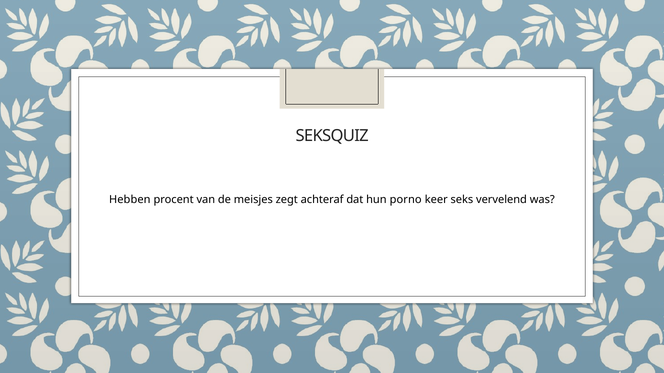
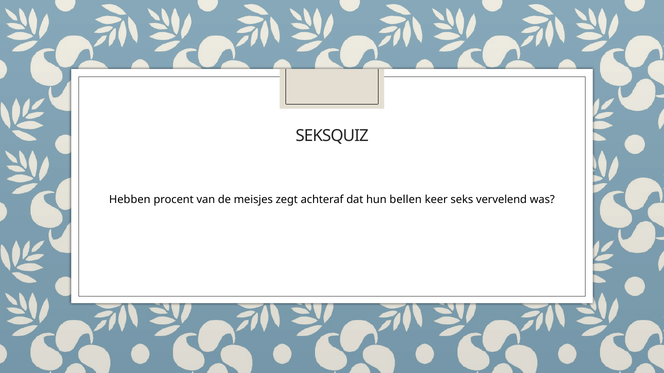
porno: porno -> bellen
